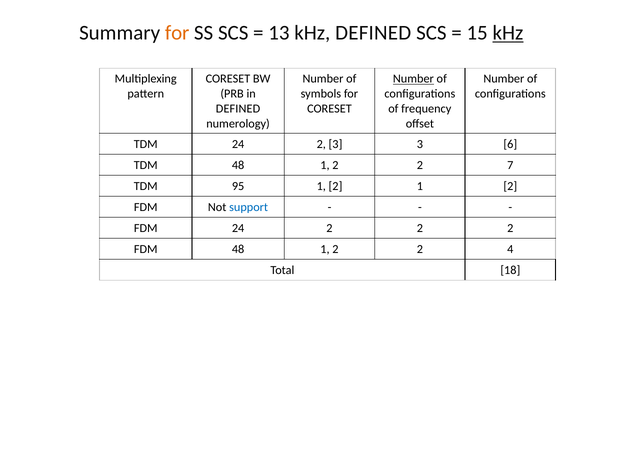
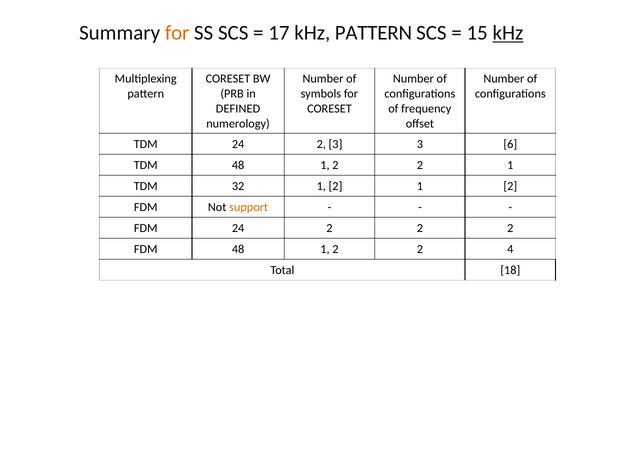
13: 13 -> 17
kHz DEFINED: DEFINED -> PATTERN
Number at (413, 79) underline: present -> none
2 2 7: 7 -> 1
95: 95 -> 32
support colour: blue -> orange
